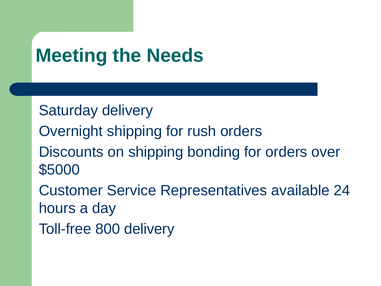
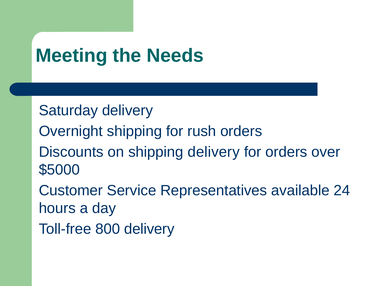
shipping bonding: bonding -> delivery
